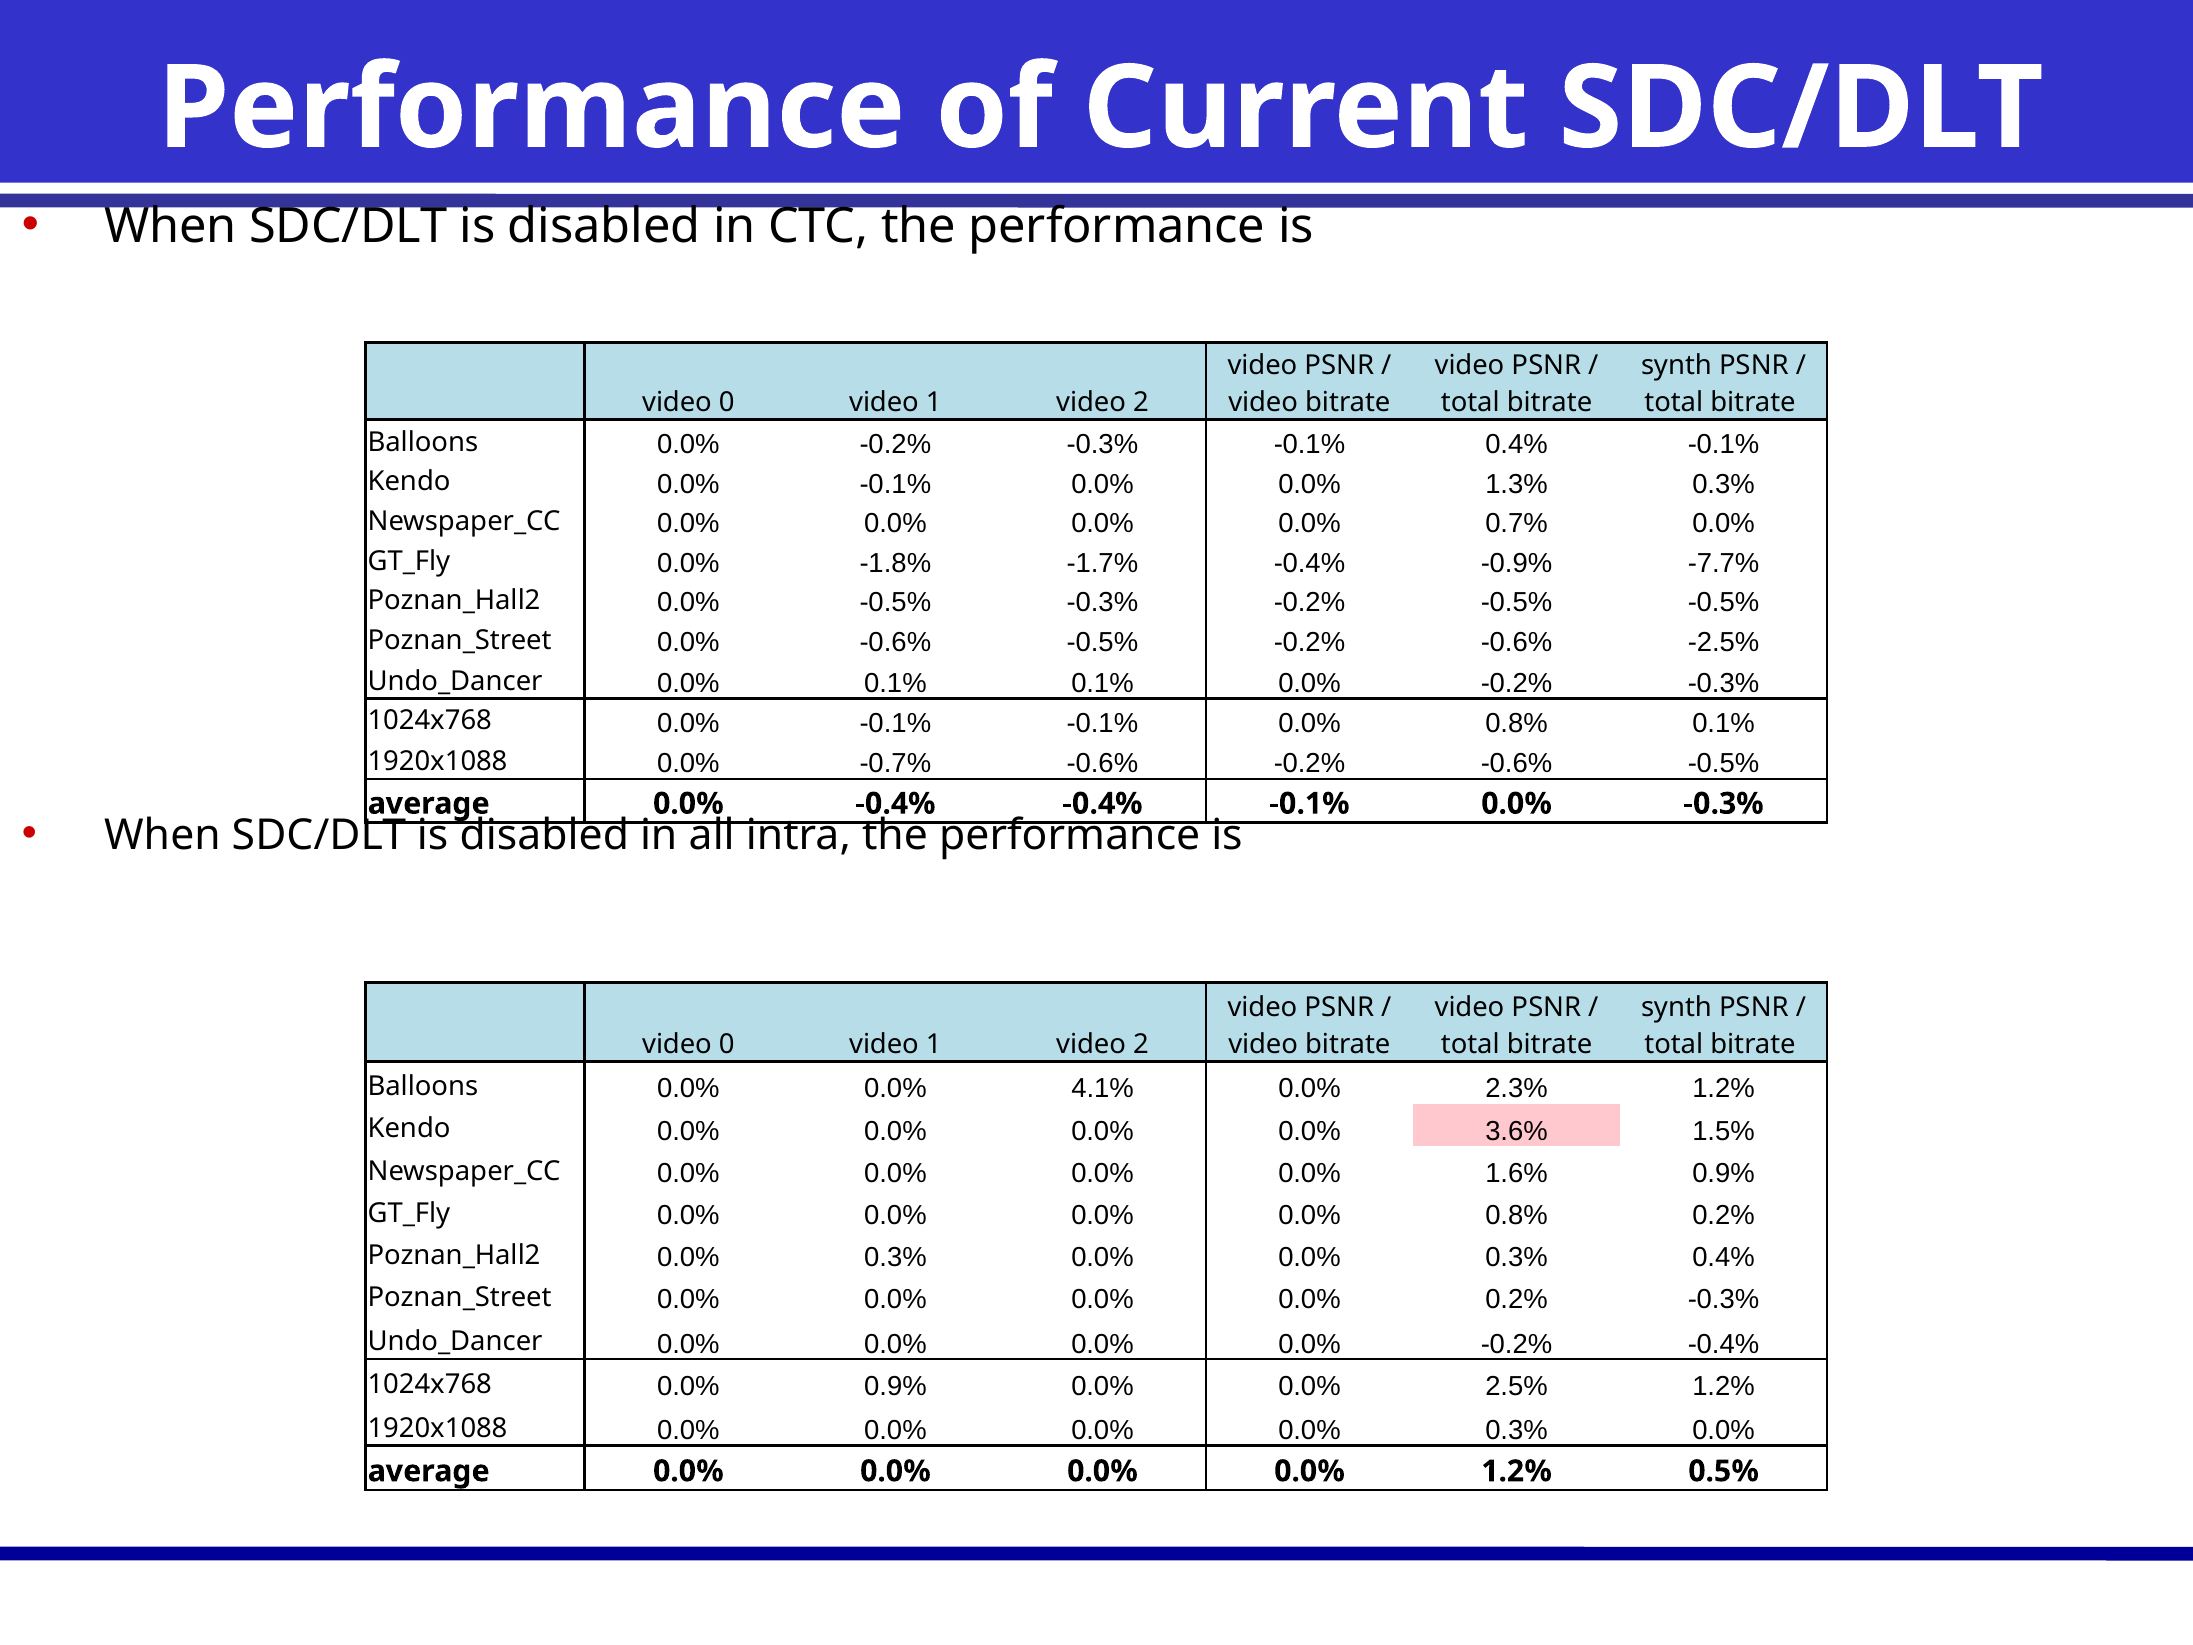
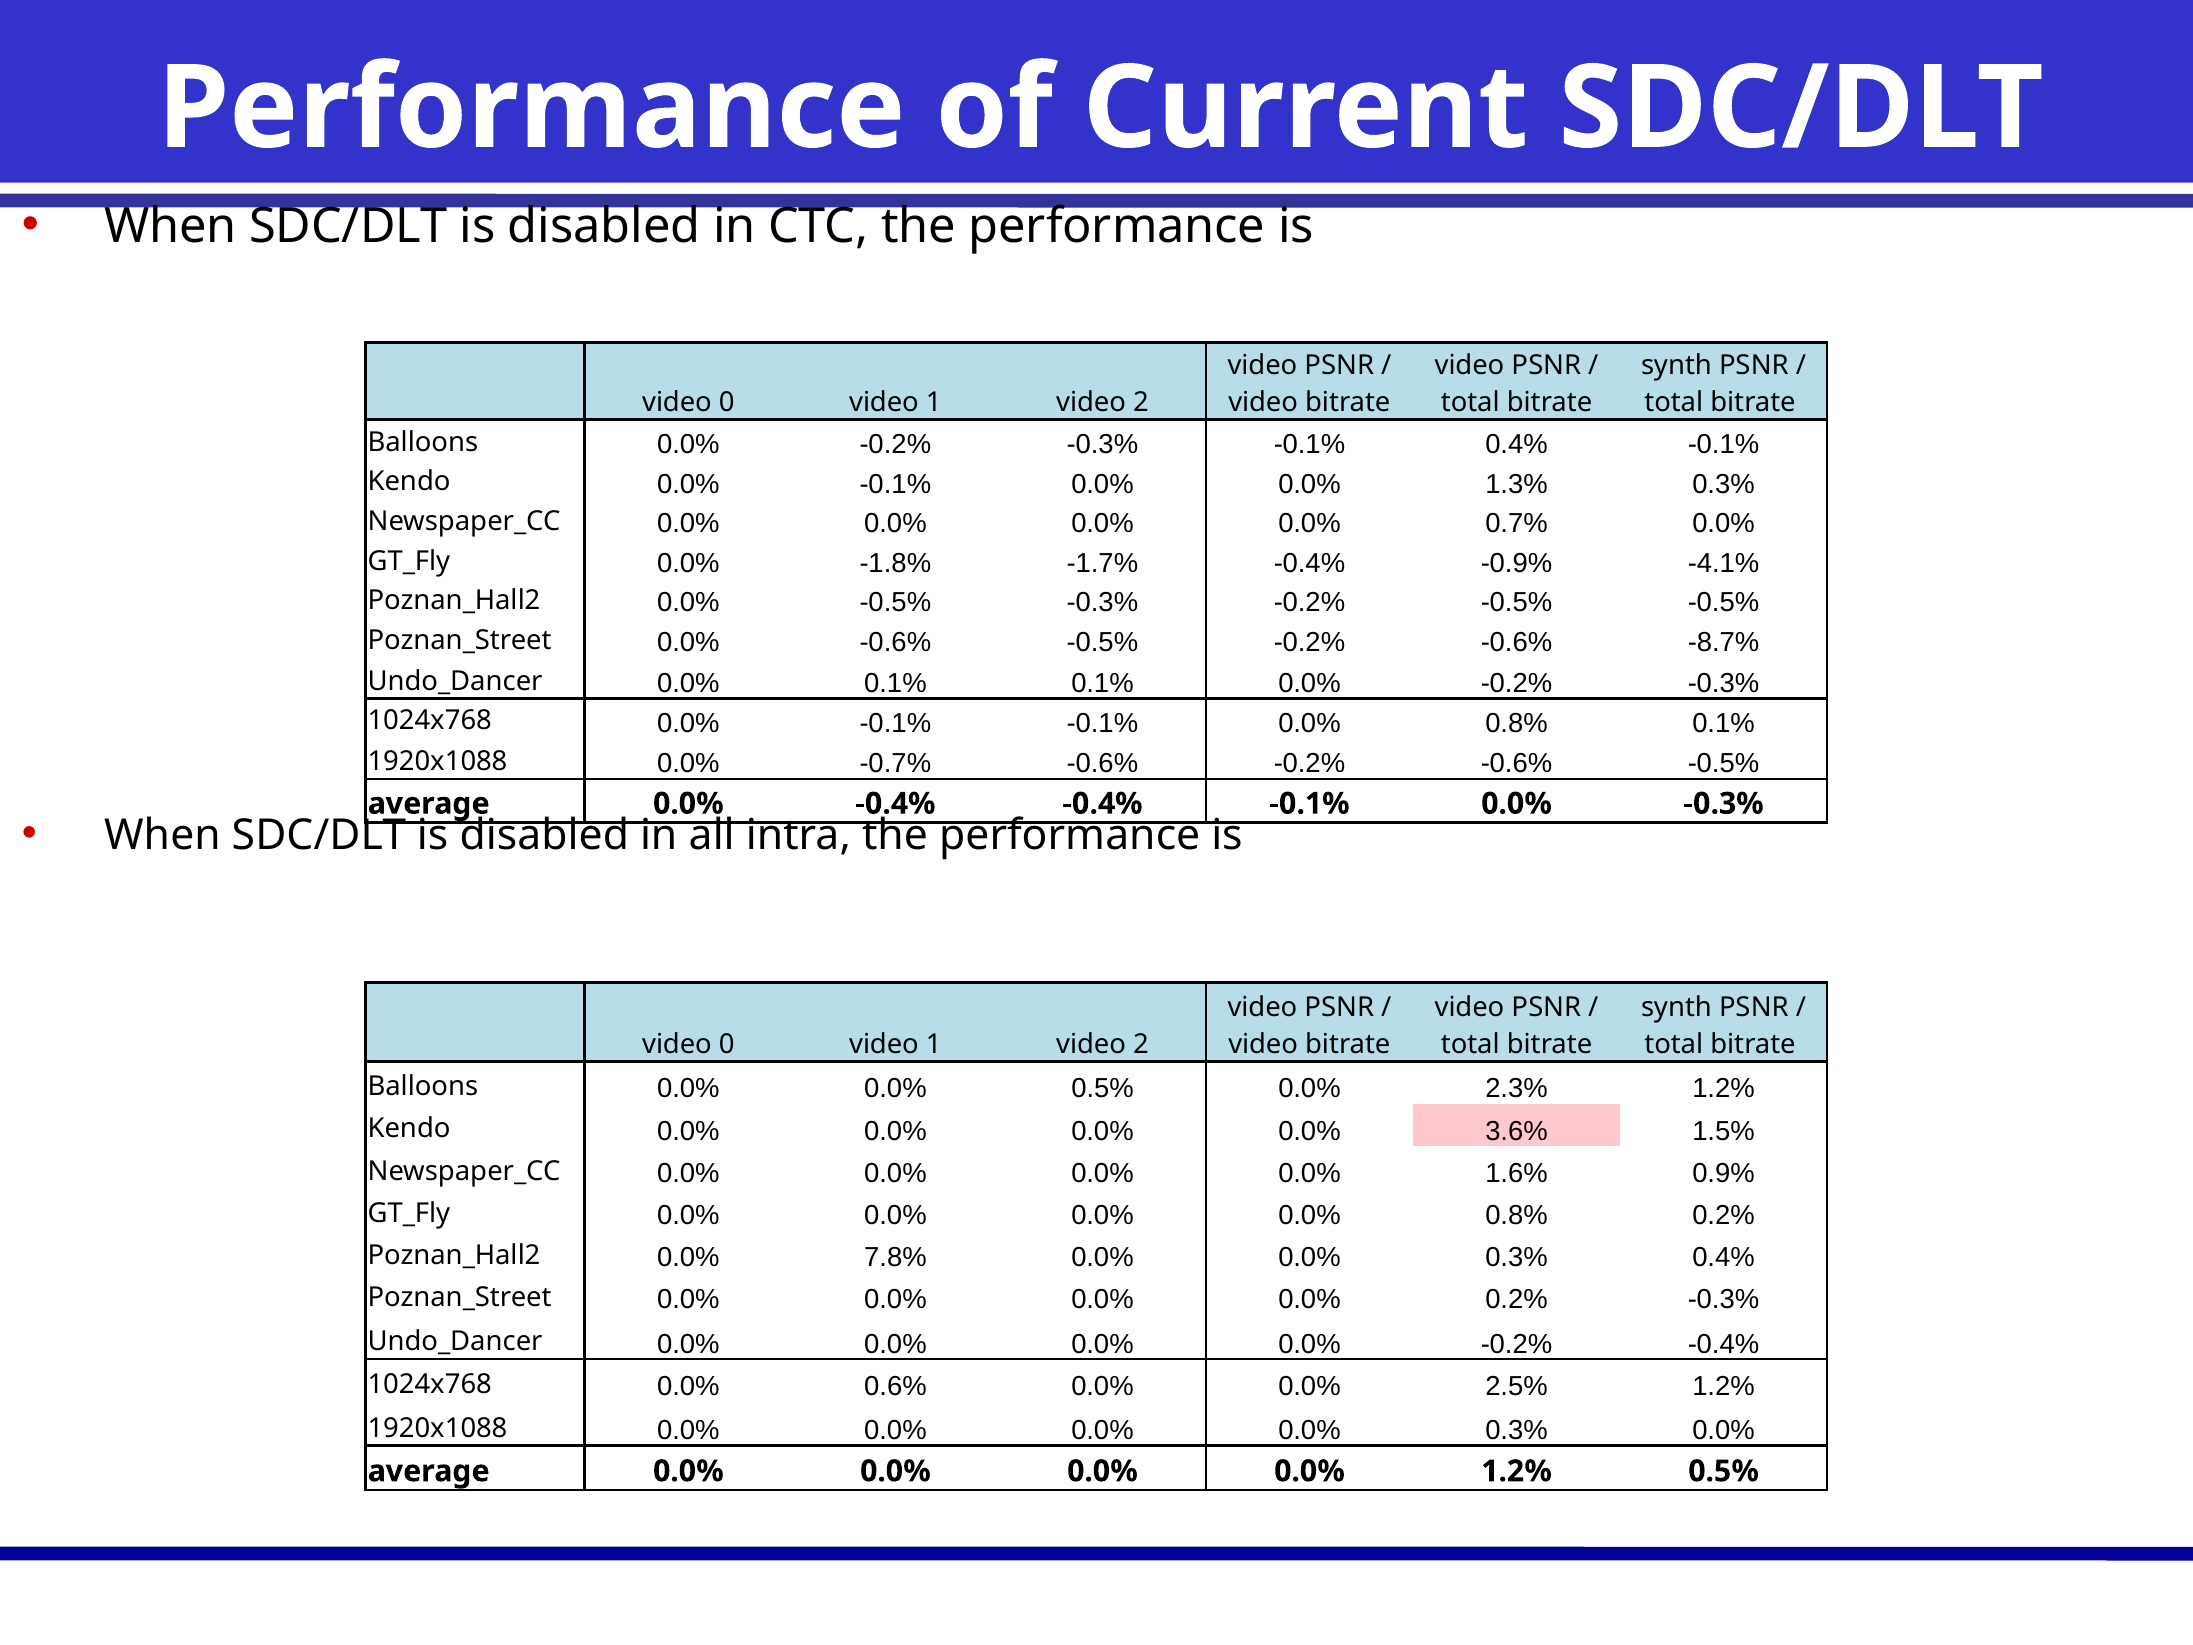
-7.7%: -7.7% -> -4.1%
-2.5%: -2.5% -> -8.7%
0.0% 4.1%: 4.1% -> 0.5%
0.3% at (895, 1257): 0.3% -> 7.8%
0.0% 0.9%: 0.9% -> 0.6%
